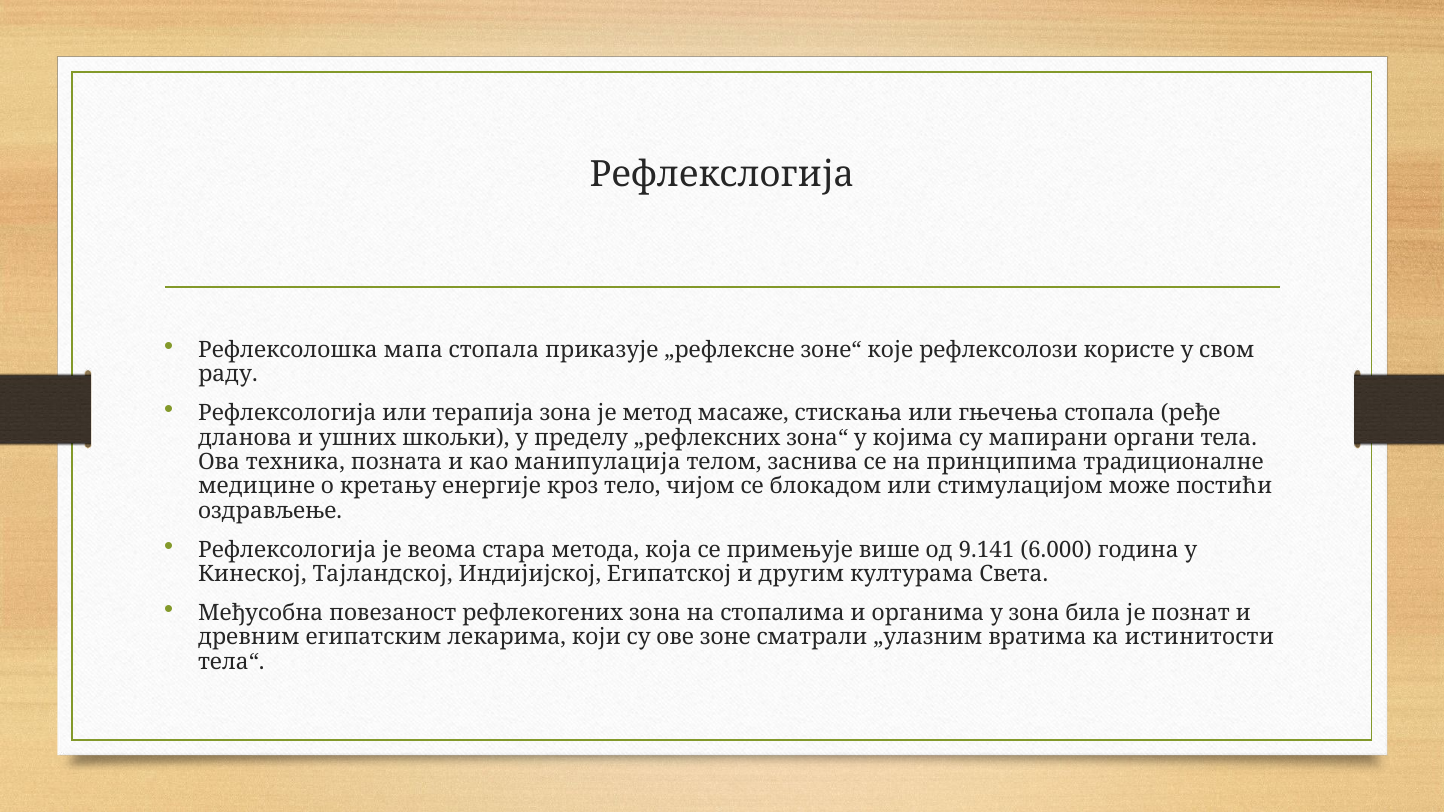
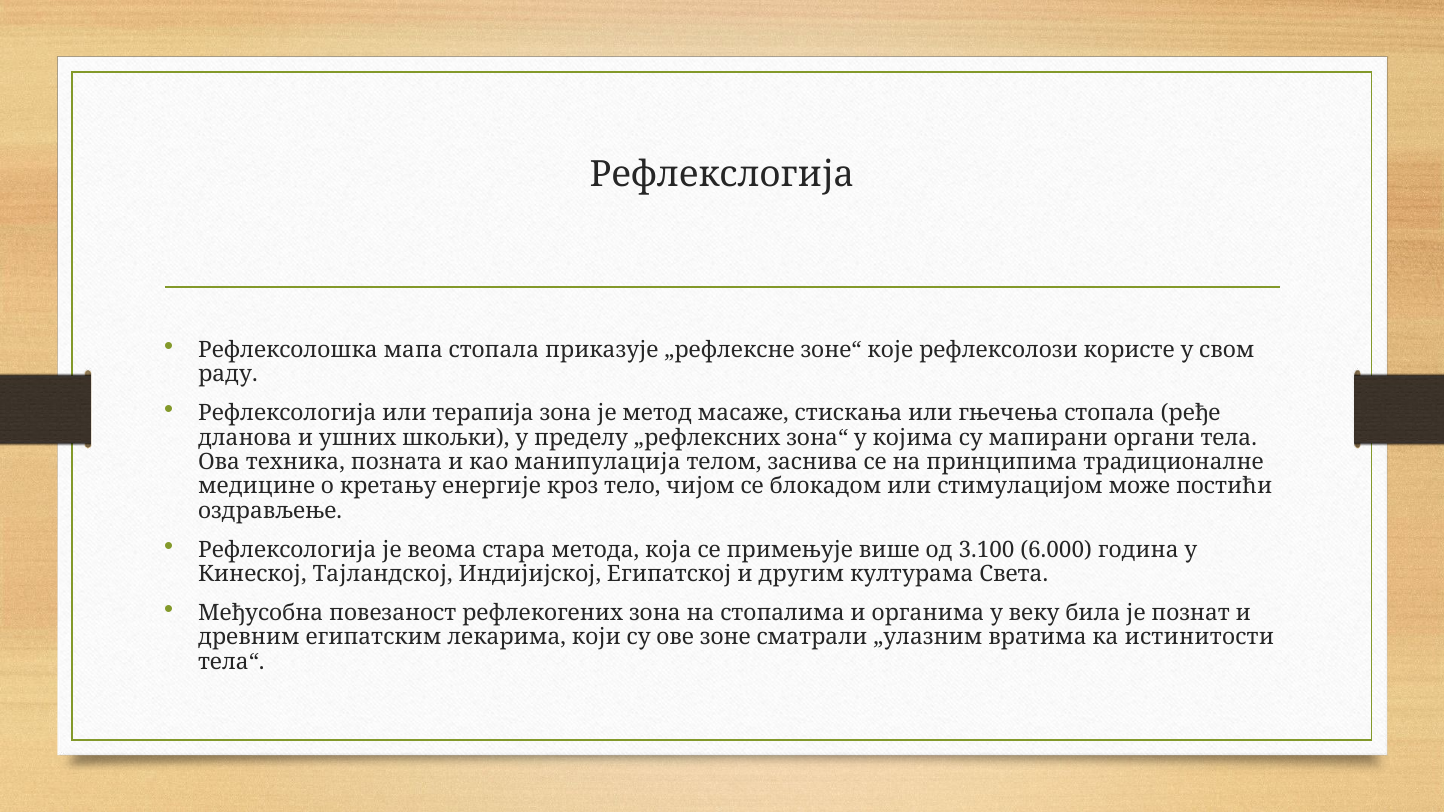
9.141: 9.141 -> 3.100
у зона: зона -> веку
